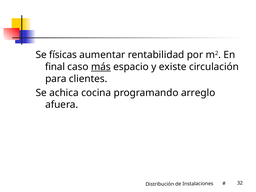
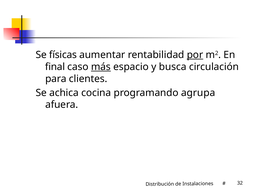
por underline: none -> present
existe: existe -> busca
arreglo: arreglo -> agrupa
